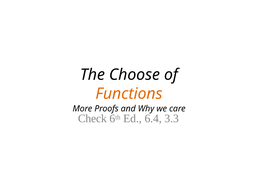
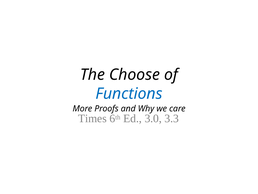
Functions colour: orange -> blue
Check: Check -> Times
6.4: 6.4 -> 3.0
